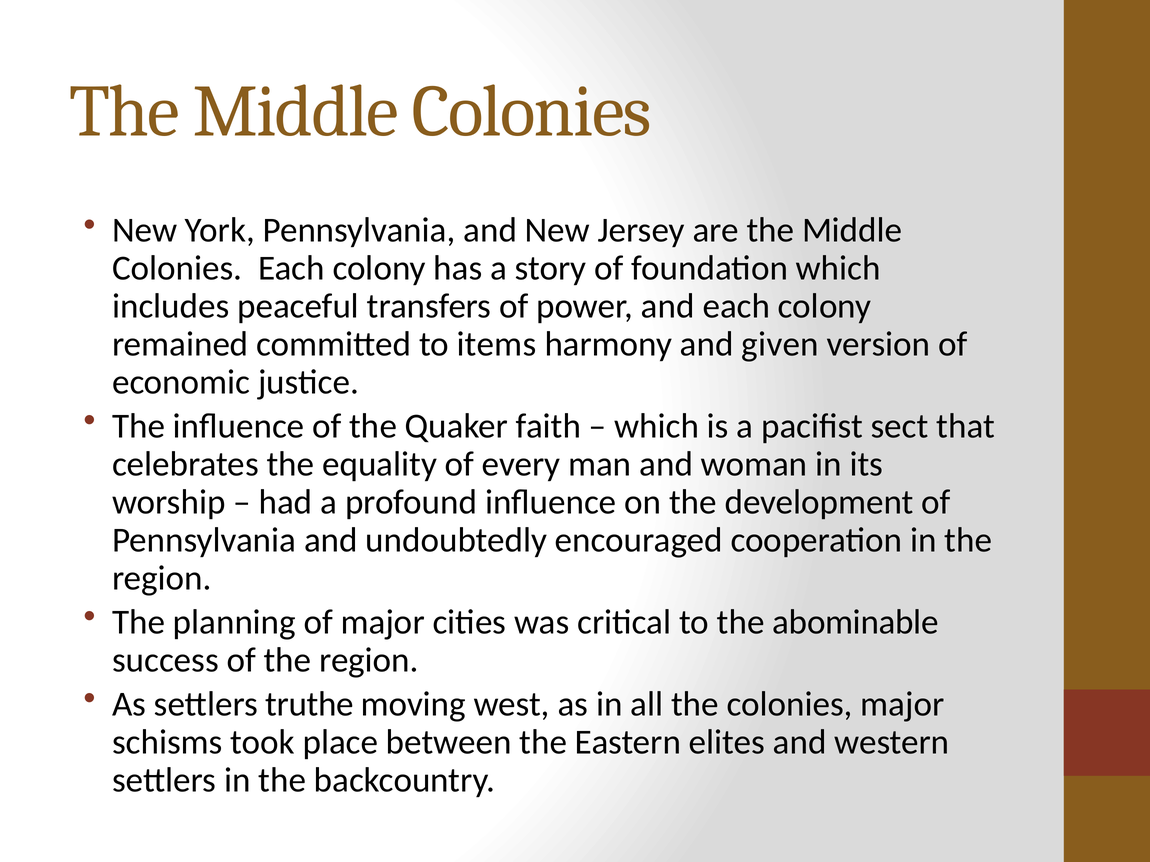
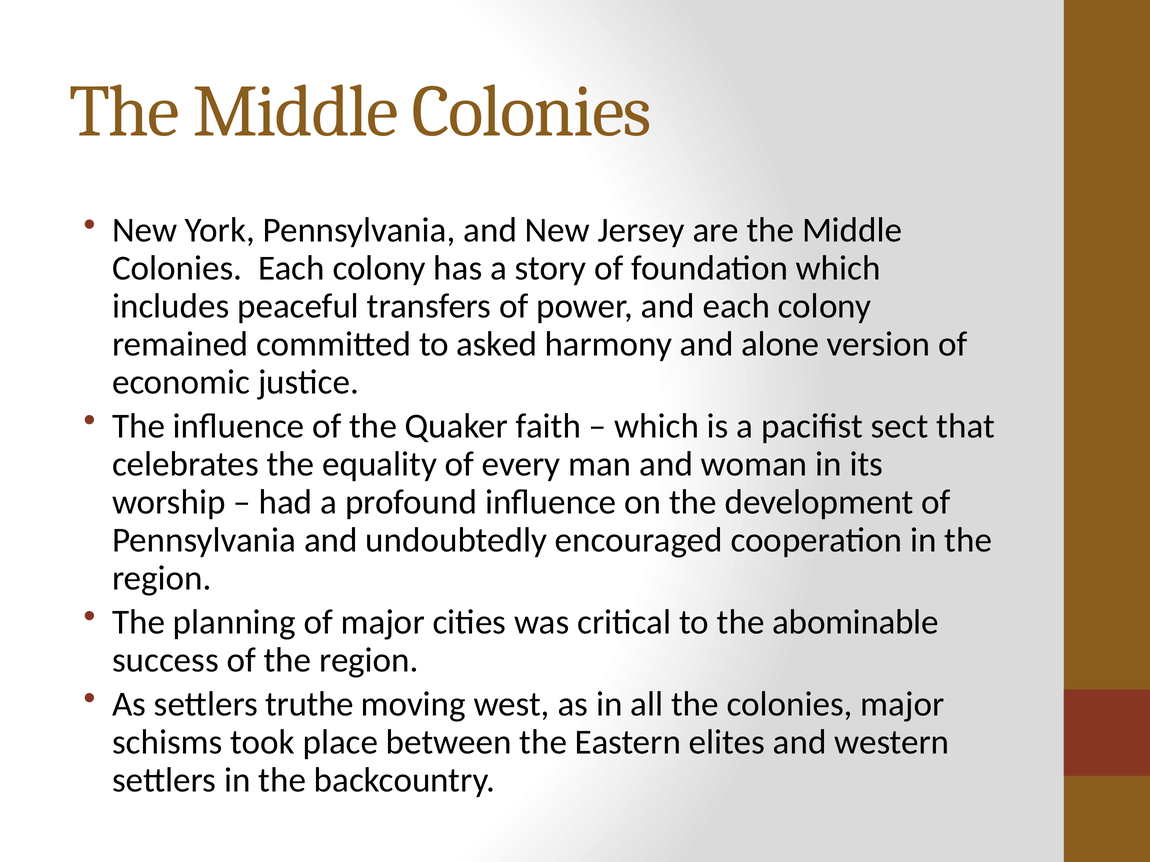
items: items -> asked
given: given -> alone
